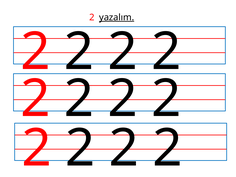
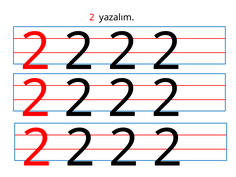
yazalım underline: present -> none
